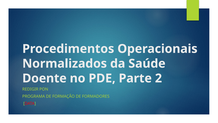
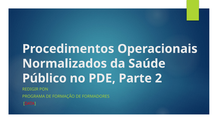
Doente: Doente -> Público
